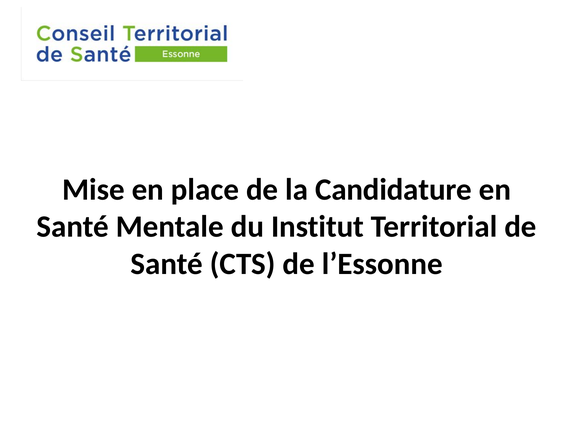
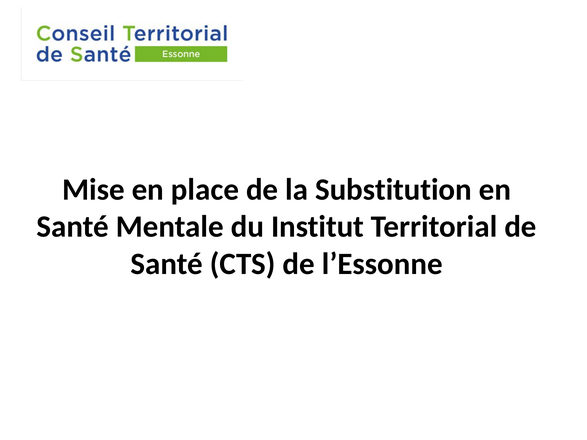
Candidature: Candidature -> Substitution
